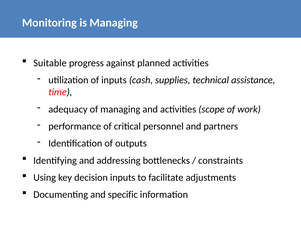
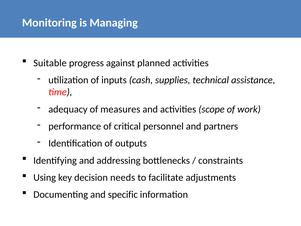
of managing: managing -> measures
decision inputs: inputs -> needs
